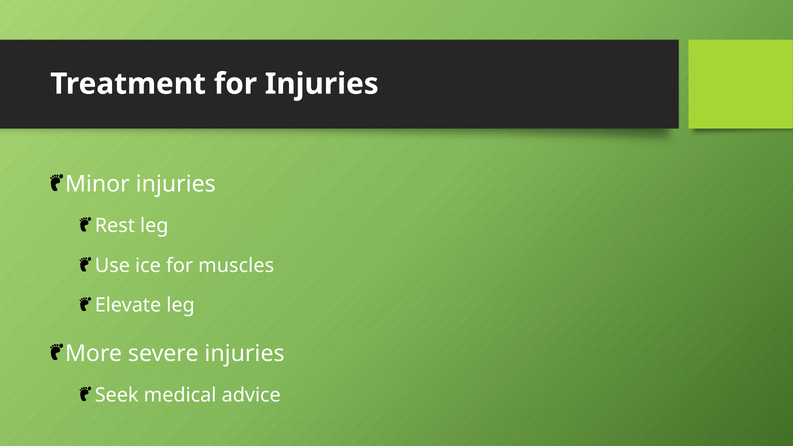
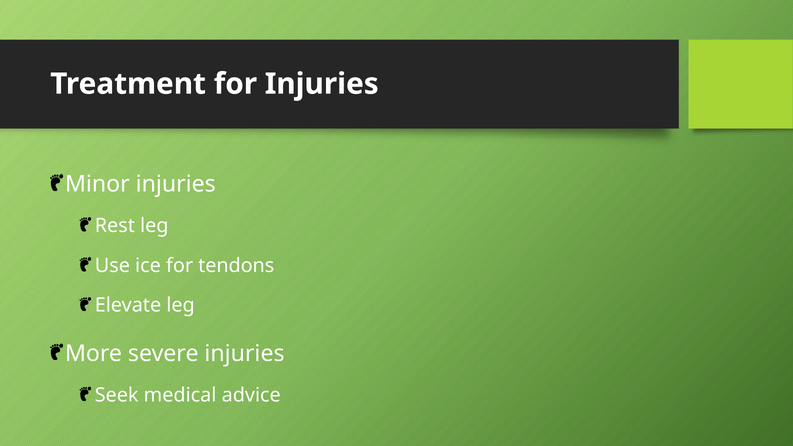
muscles: muscles -> tendons
